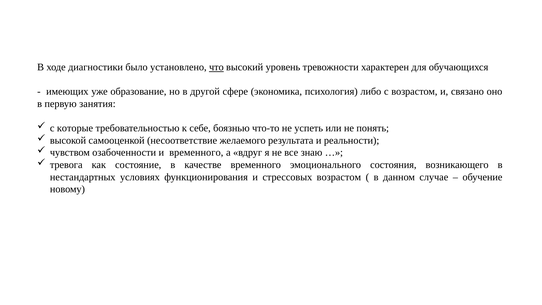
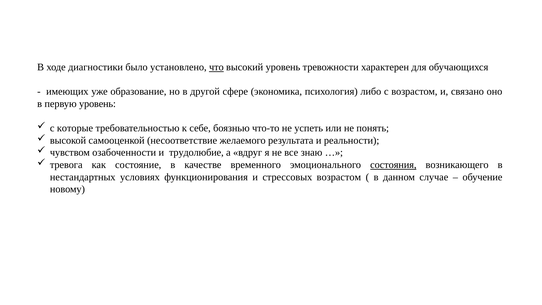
первую занятия: занятия -> уровень
и временного: временного -> трудолюбие
состояния underline: none -> present
